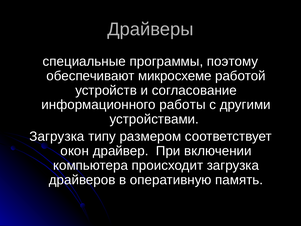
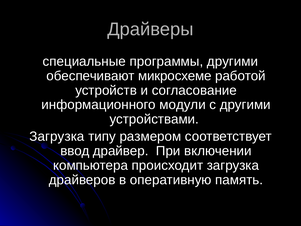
программы поэтому: поэтому -> другими
работы: работы -> модули
окон: окон -> ввод
